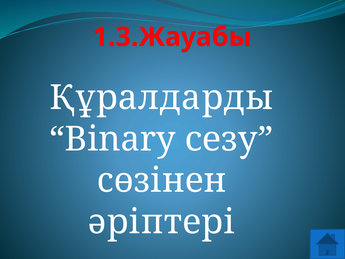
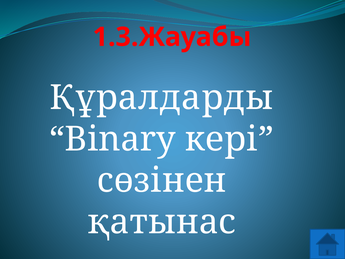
сезу: сезу -> кері
әріптері: әріптері -> қатынас
